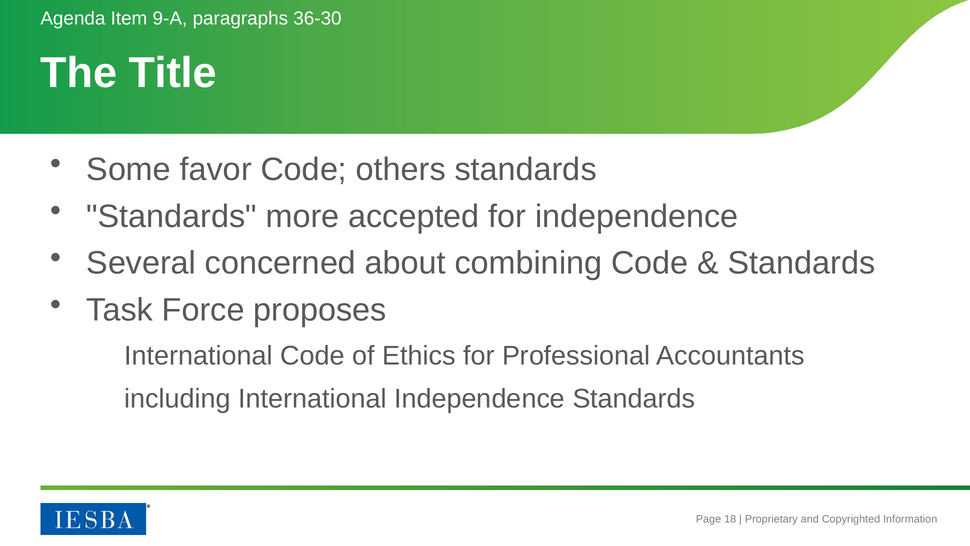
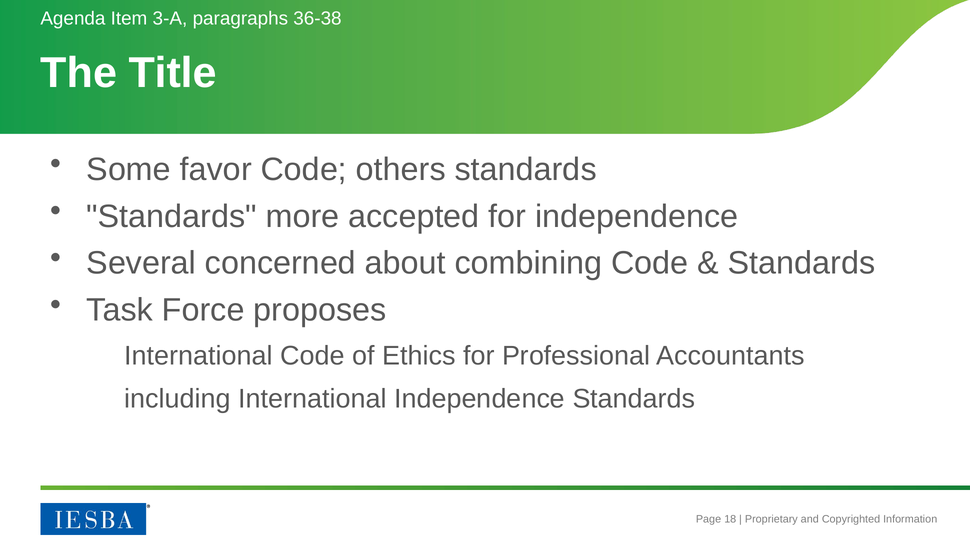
9-A: 9-A -> 3-A
36-30: 36-30 -> 36-38
